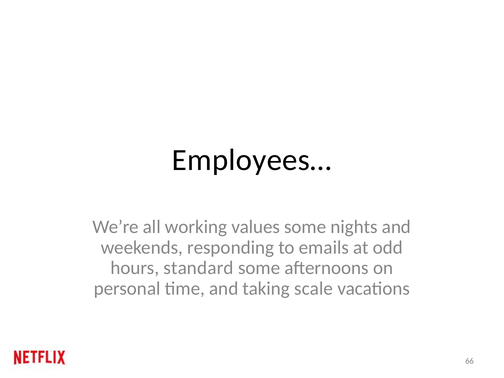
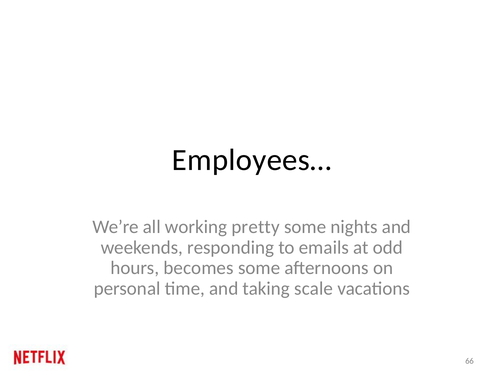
values: values -> pretty
standard: standard -> becomes
